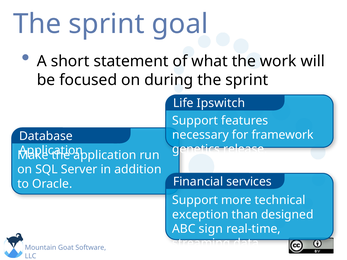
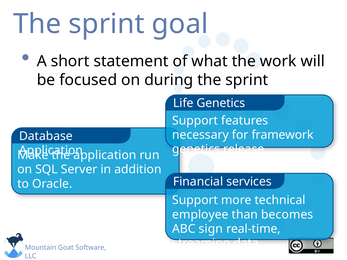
Life Ipswitch: Ipswitch -> Genetics
exception: exception -> employee
designed: designed -> becomes
